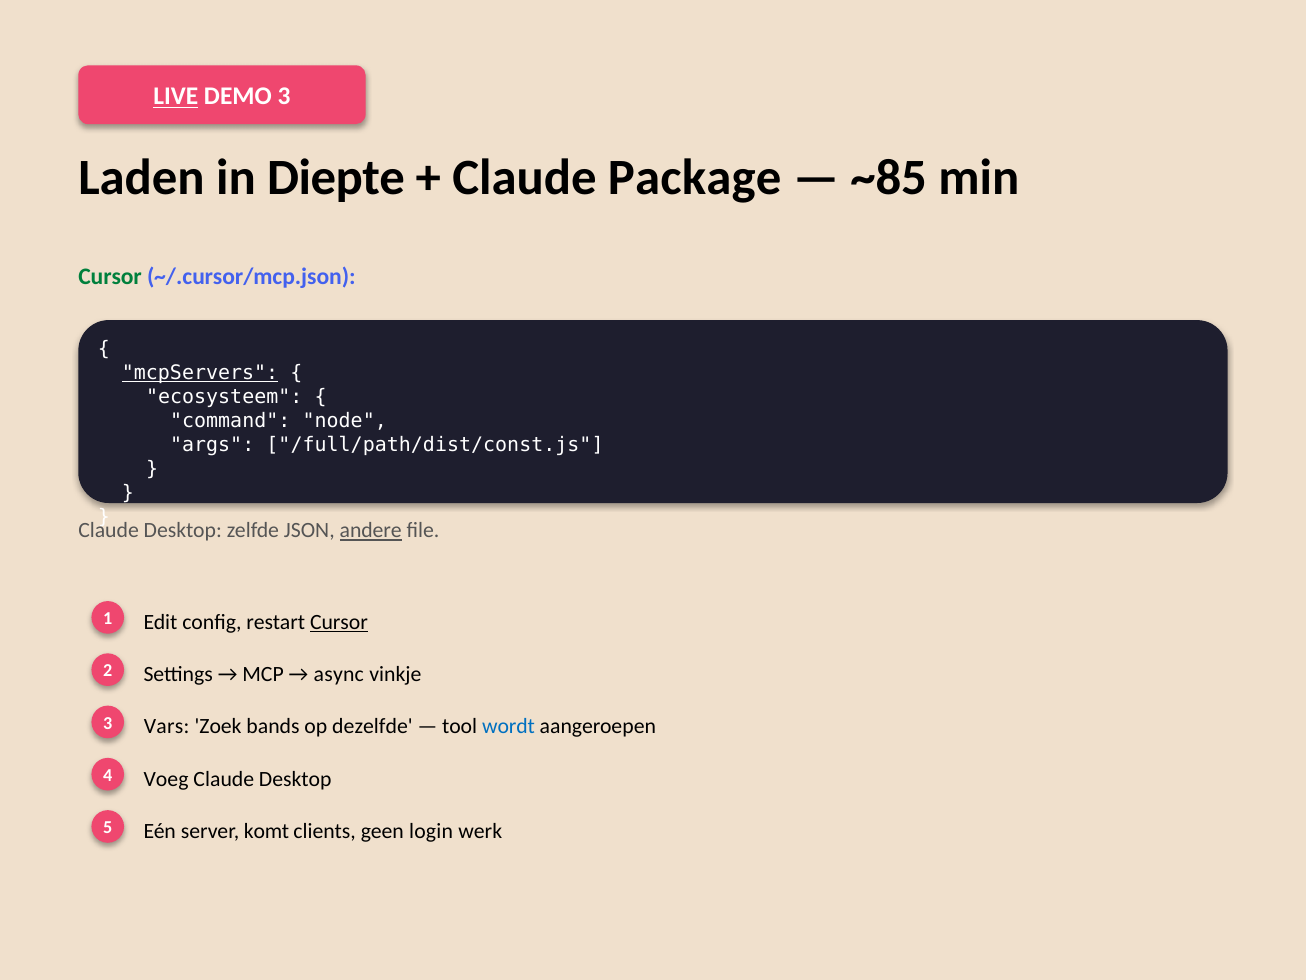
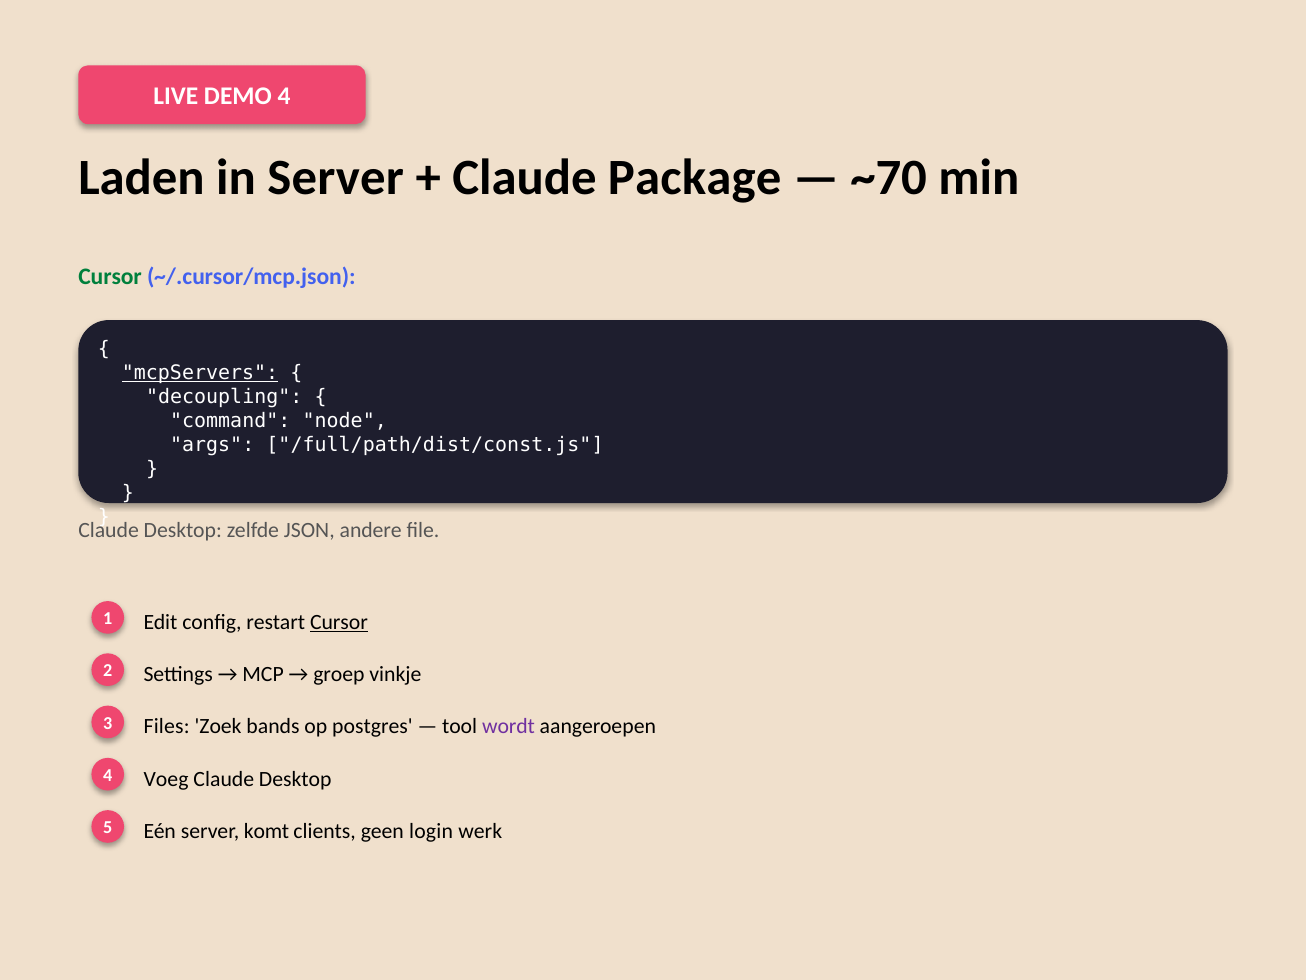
LIVE underline: present -> none
DEMO 3: 3 -> 4
in Diepte: Diepte -> Server
~85: ~85 -> ~70
ecosysteem: ecosysteem -> decoupling
andere underline: present -> none
async: async -> groep
Vars: Vars -> Files
dezelfde: dezelfde -> postgres
wordt colour: blue -> purple
